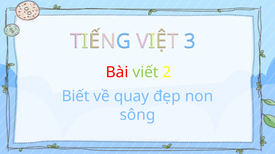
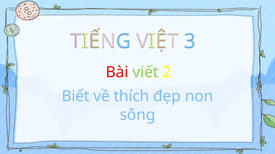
quay: quay -> thích
